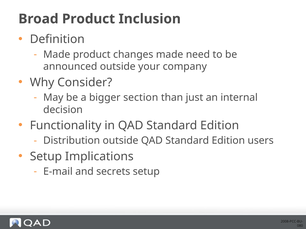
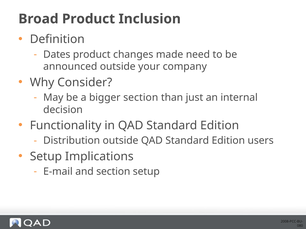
Made at (57, 55): Made -> Dates
and secrets: secrets -> section
